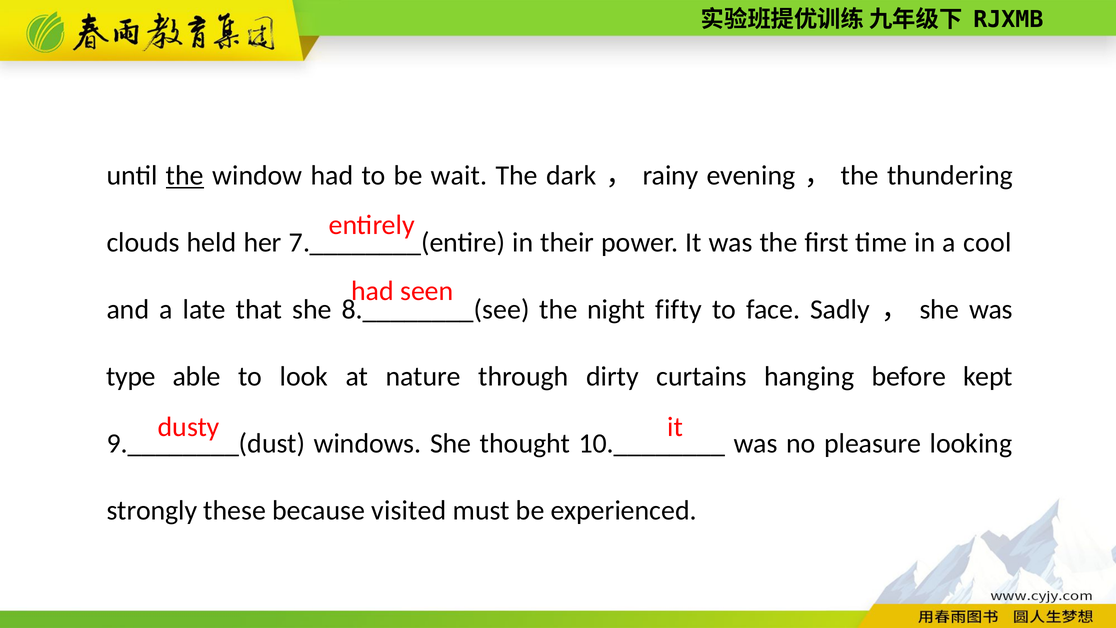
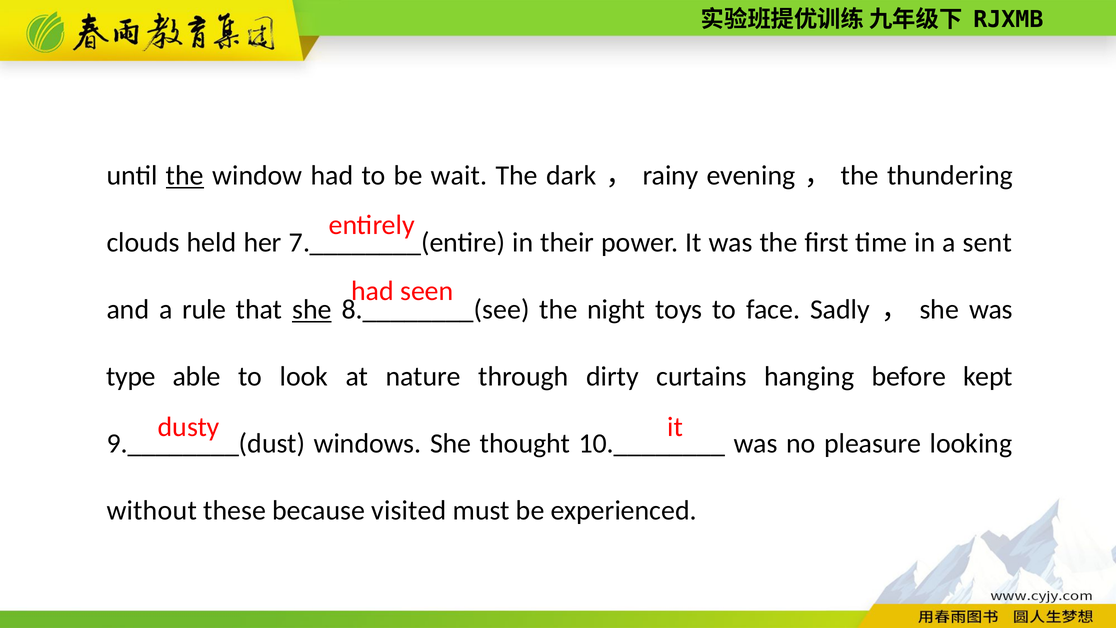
cool: cool -> sent
late: late -> rule
she at (312, 309) underline: none -> present
fifty: fifty -> toys
strongly: strongly -> without
